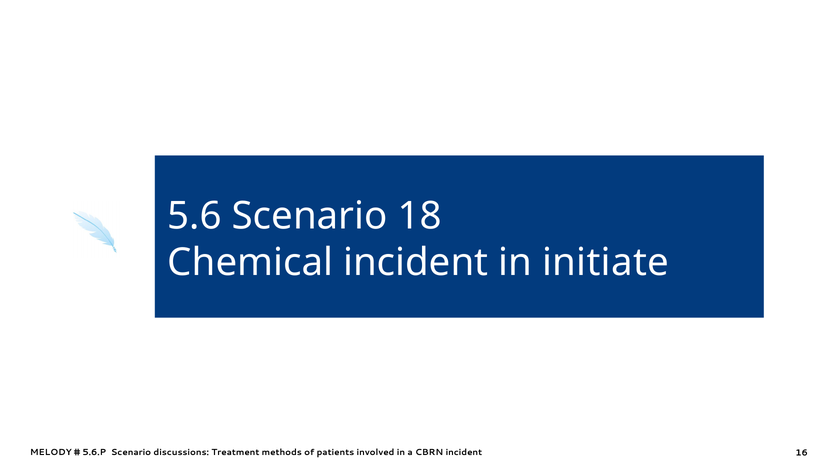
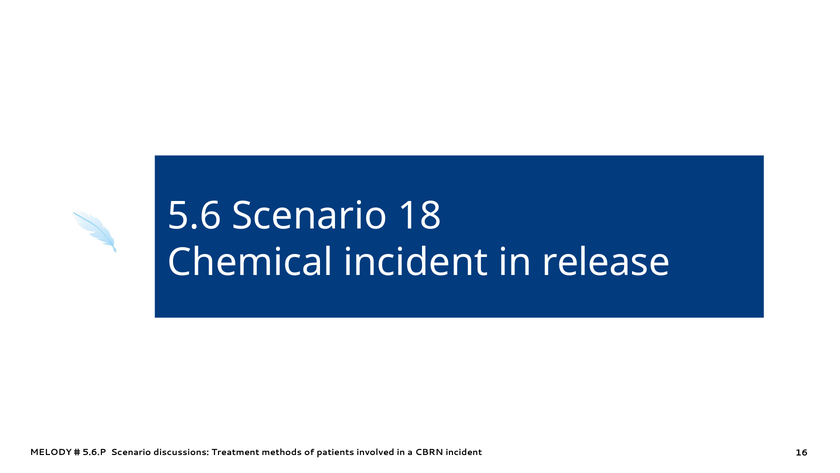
initiate: initiate -> release
